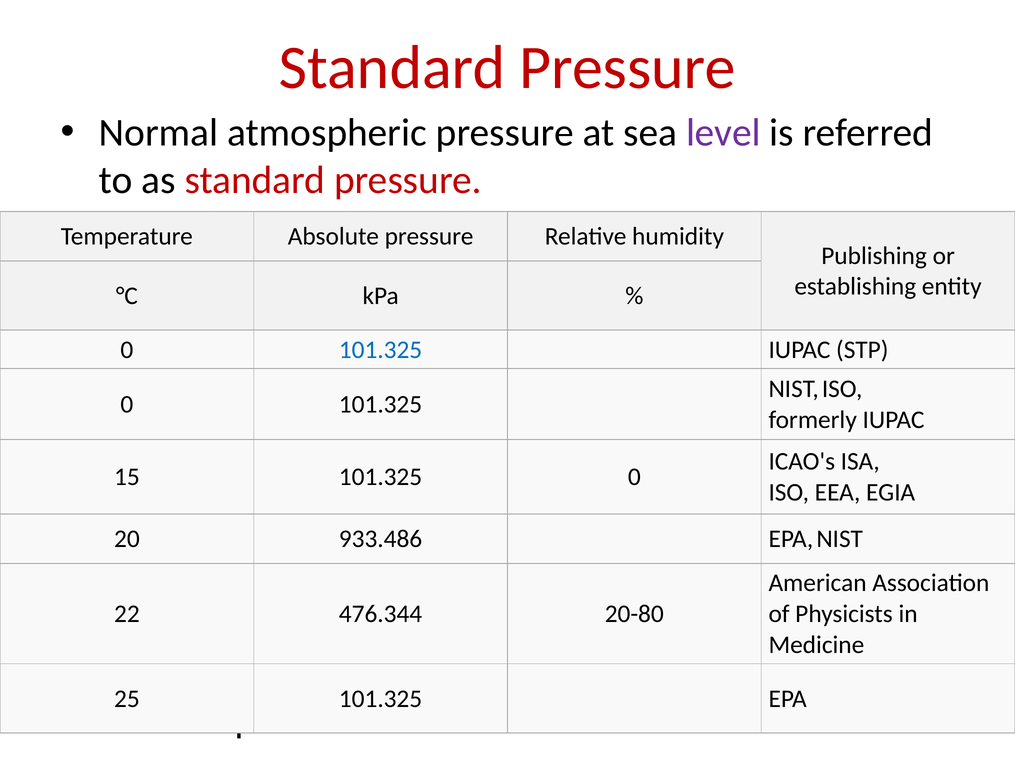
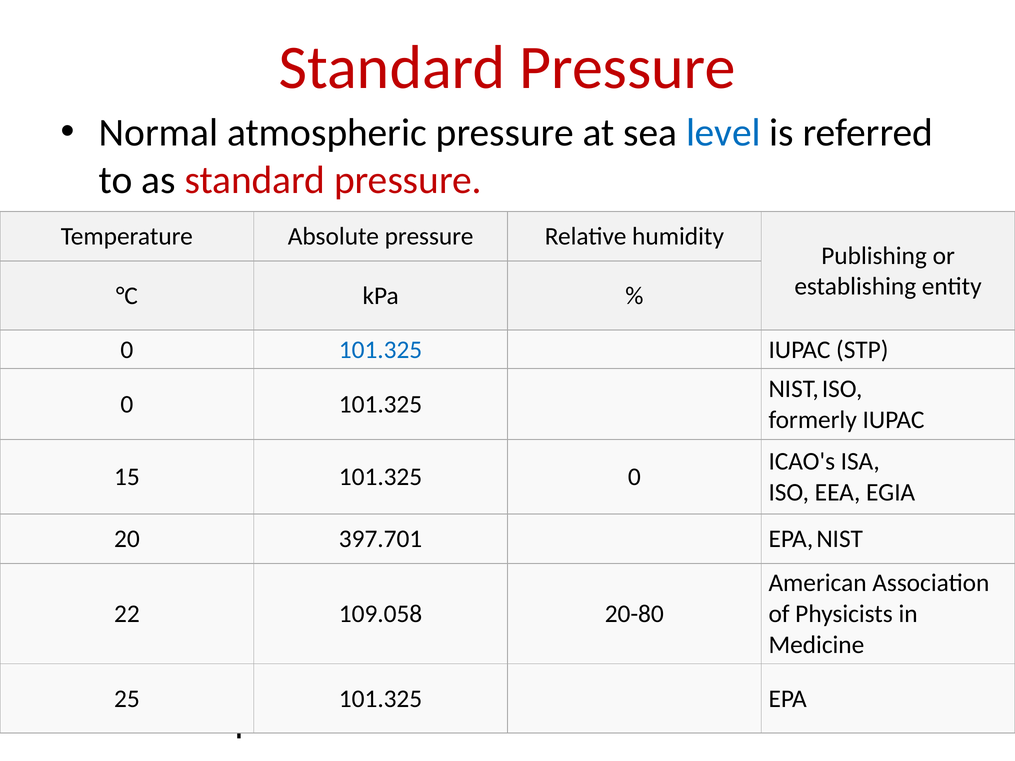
level colour: purple -> blue
933.486: 933.486 -> 397.701
476.344: 476.344 -> 109.058
